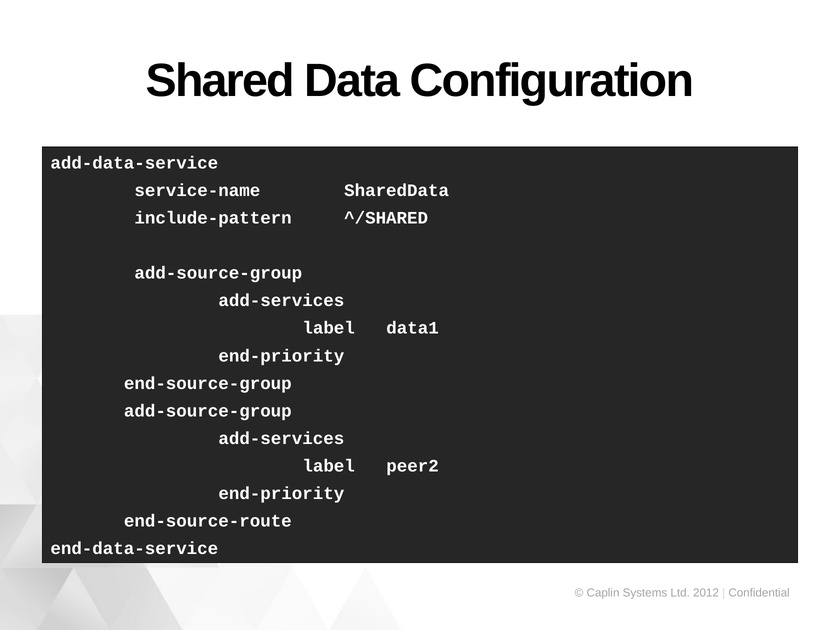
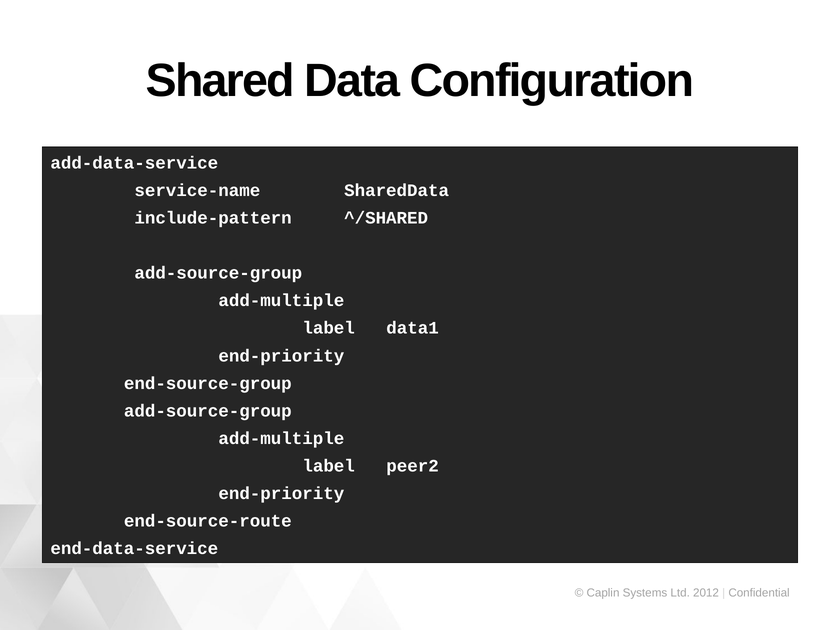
add-services at (281, 301): add-services -> add-multiple
add-services at (281, 438): add-services -> add-multiple
